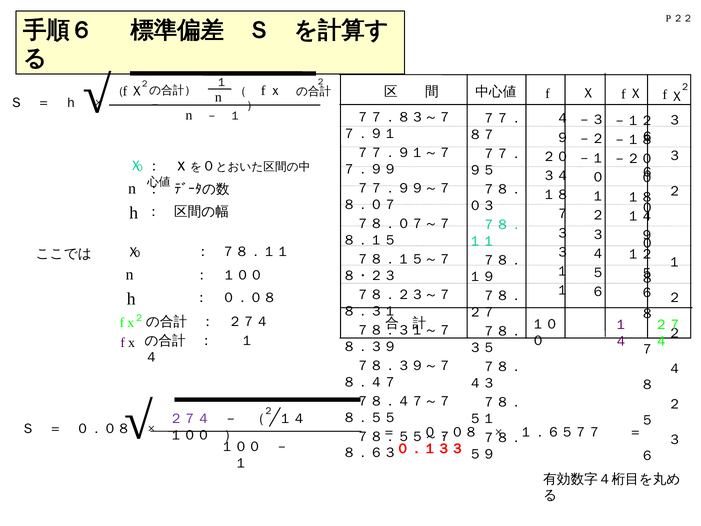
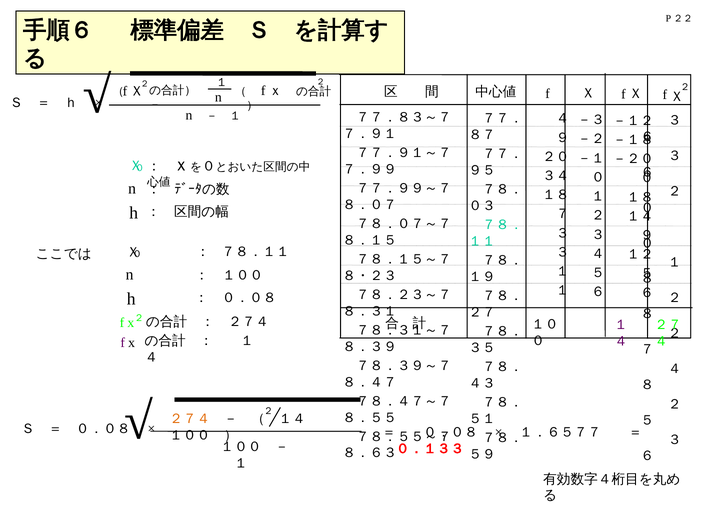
２７４ at (190, 419) colour: purple -> orange
